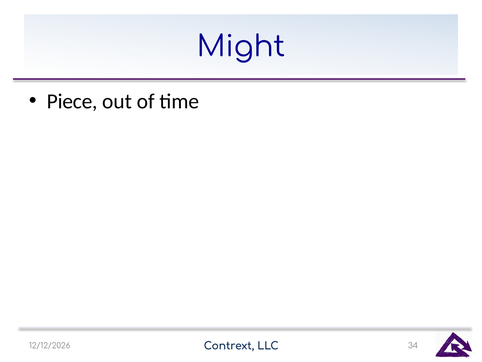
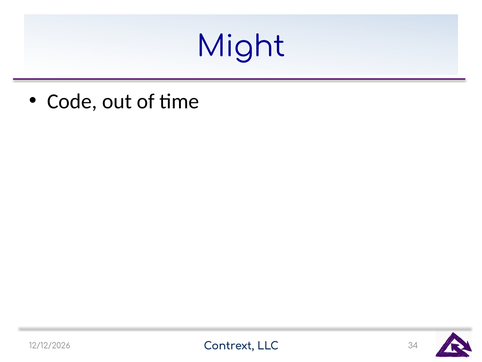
Piece: Piece -> Code
